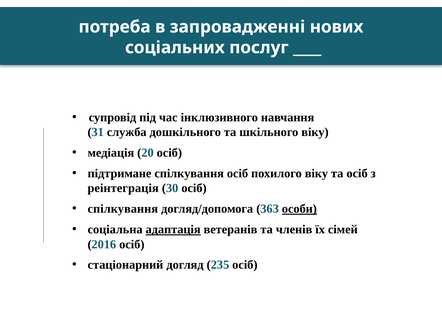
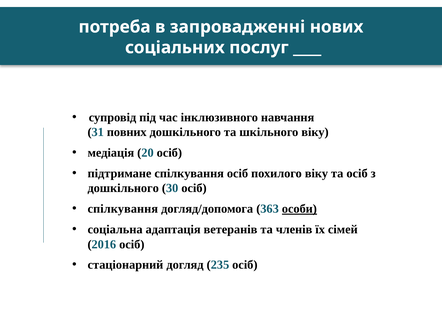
служба: служба -> повних
реінтеграція at (123, 188): реінтеграція -> дошкільного
адаптація underline: present -> none
